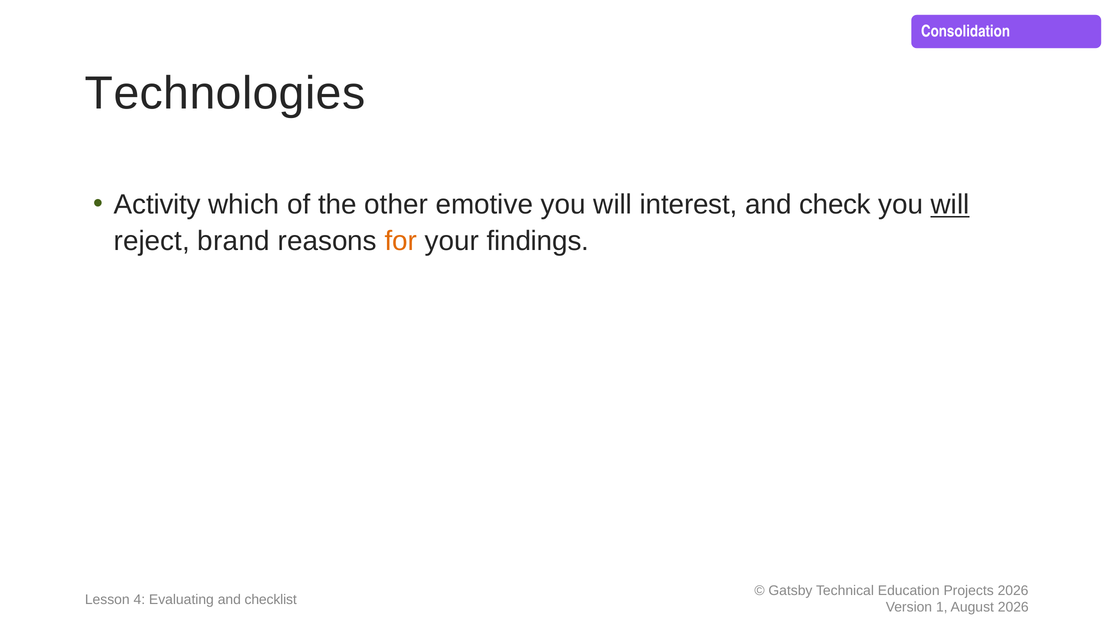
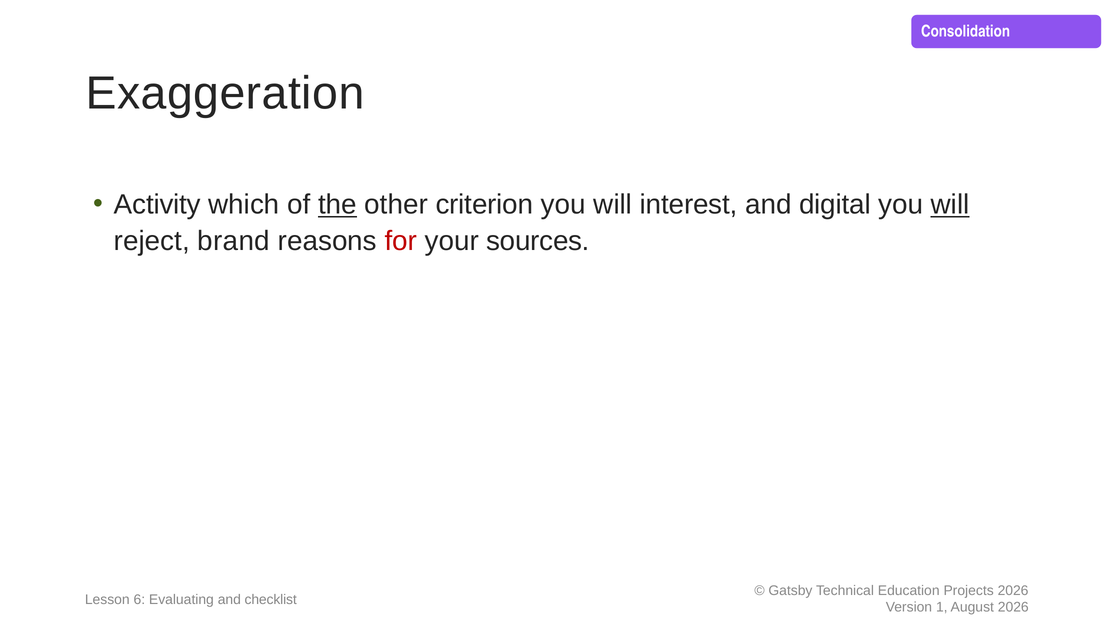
Technologies: Technologies -> Exaggeration
the underline: none -> present
emotive: emotive -> criterion
check: check -> digital
for colour: orange -> red
findings: findings -> sources
4: 4 -> 6
